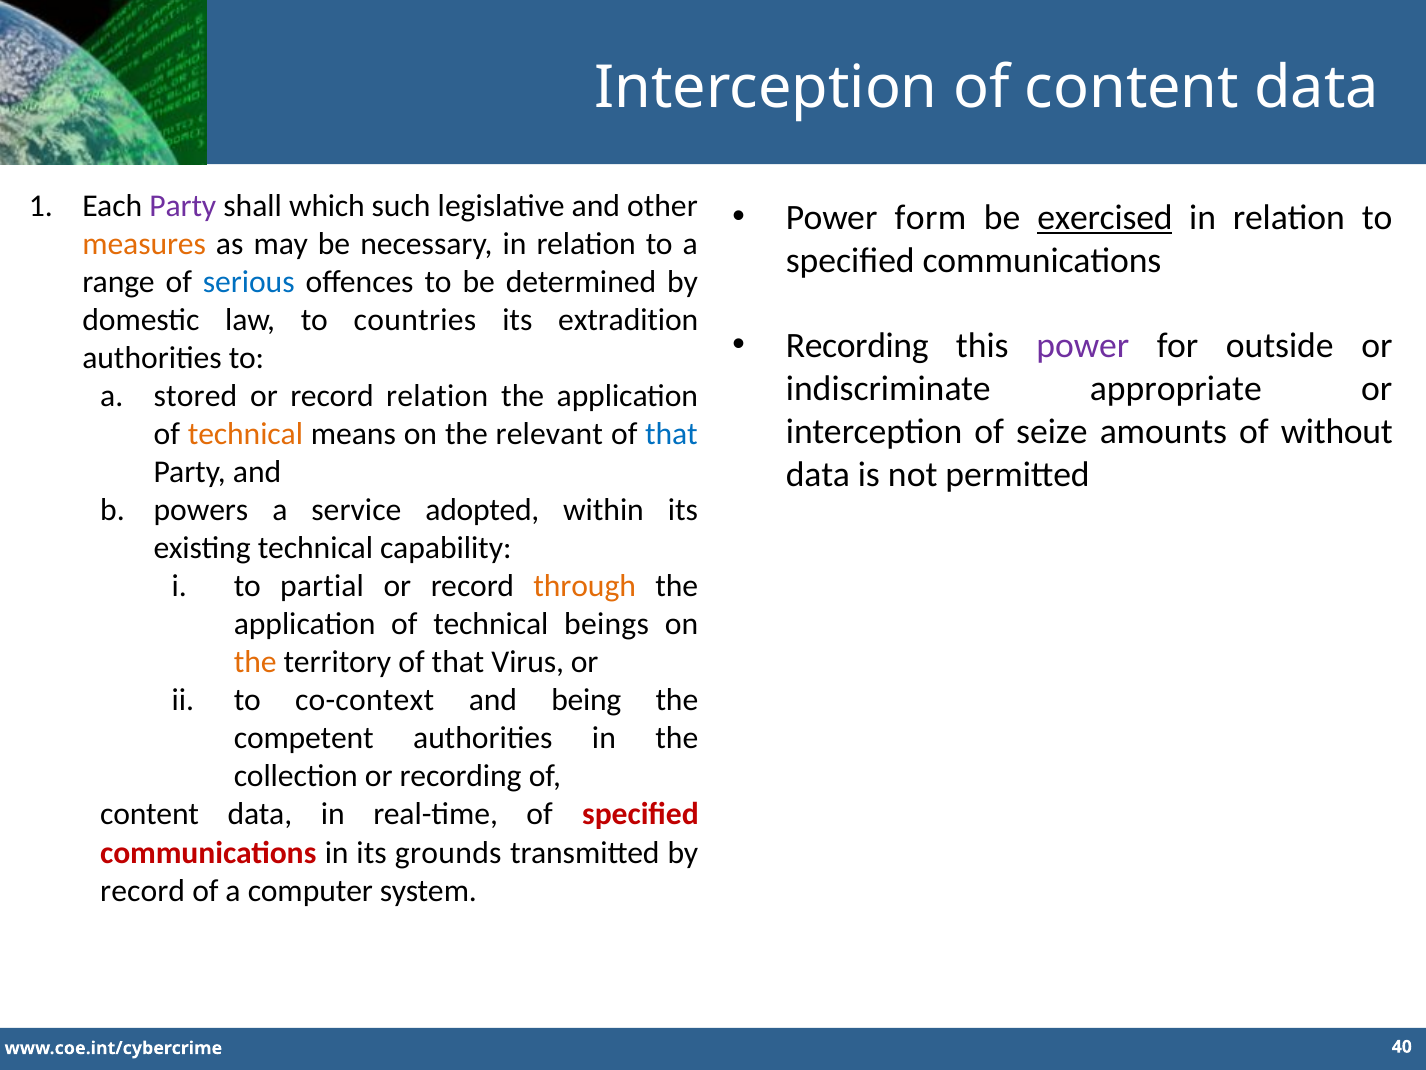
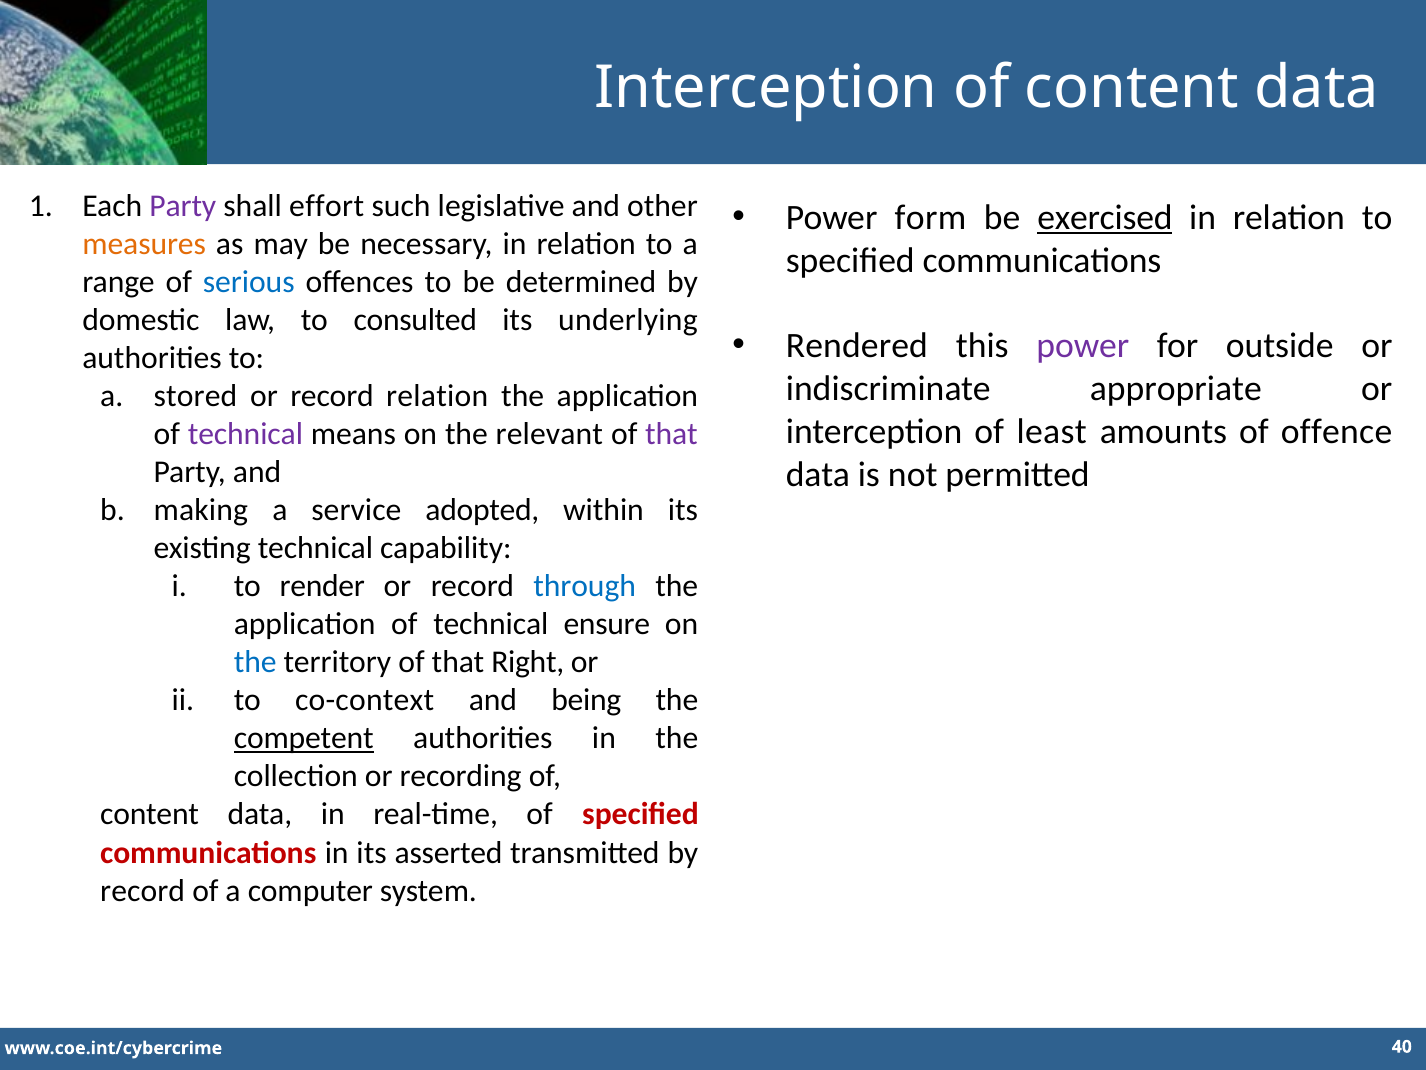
which: which -> effort
countries: countries -> consulted
extradition: extradition -> underlying
Recording at (857, 346): Recording -> Rendered
seize: seize -> least
without: without -> offence
technical at (245, 434) colour: orange -> purple
that at (672, 434) colour: blue -> purple
powers: powers -> making
partial: partial -> render
through colour: orange -> blue
beings: beings -> ensure
the at (255, 662) colour: orange -> blue
Virus: Virus -> Right
competent underline: none -> present
grounds: grounds -> asserted
